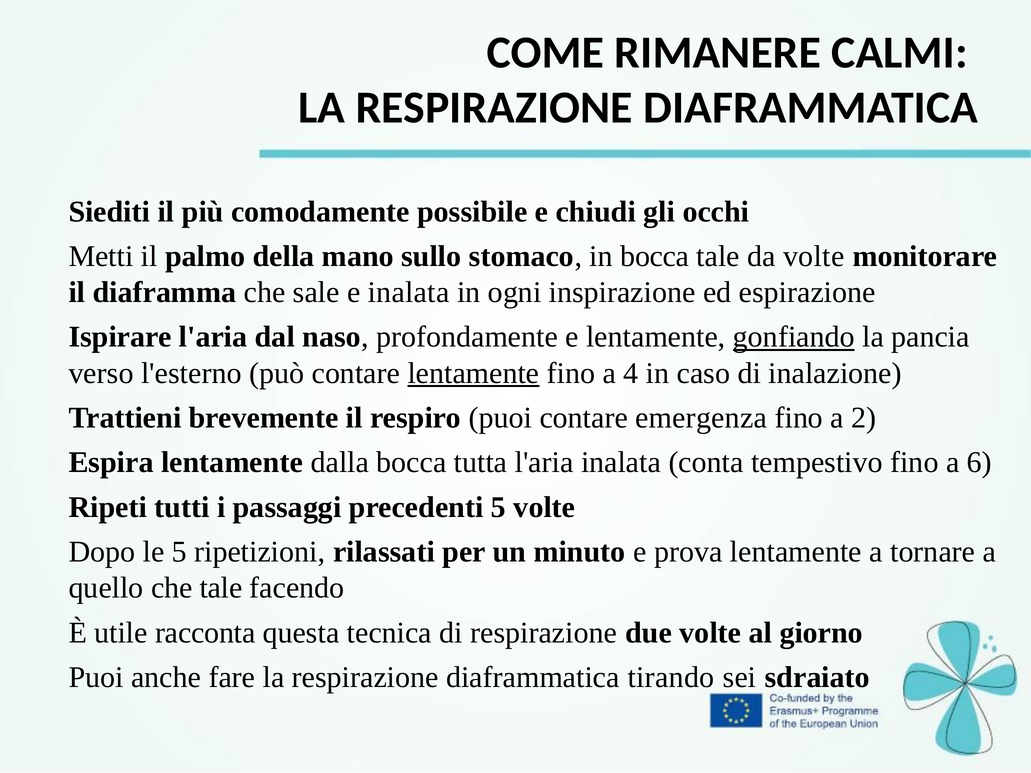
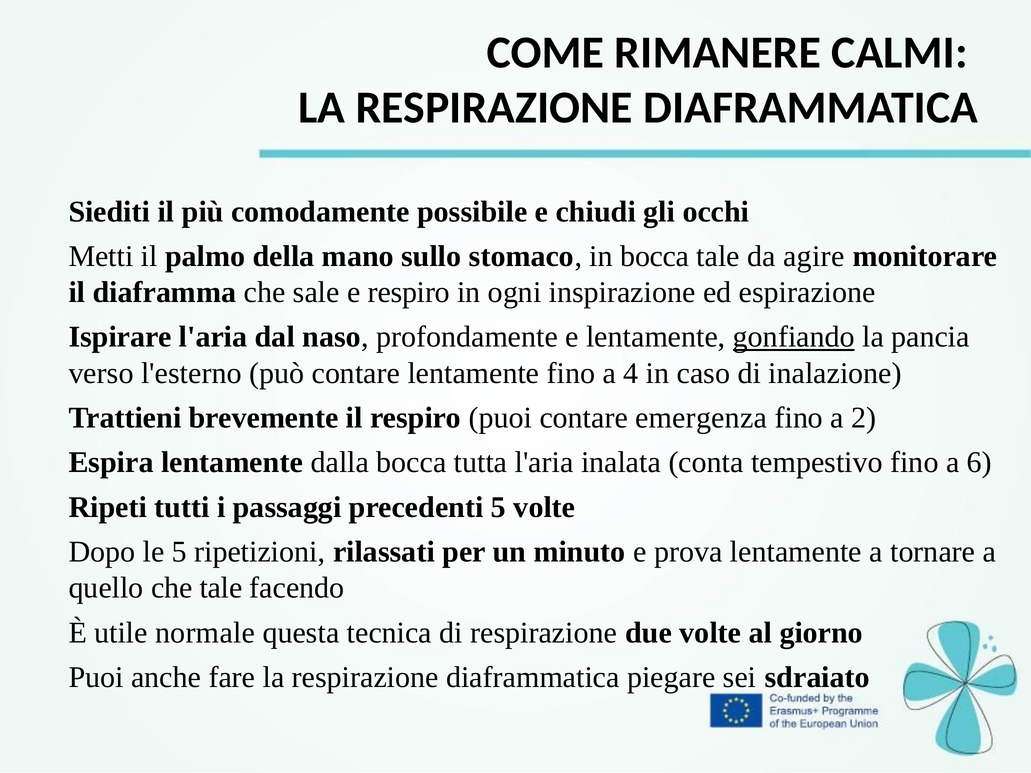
da volte: volte -> agire
e inalata: inalata -> respiro
lentamente at (473, 373) underline: present -> none
racconta: racconta -> normale
tirando: tirando -> piegare
